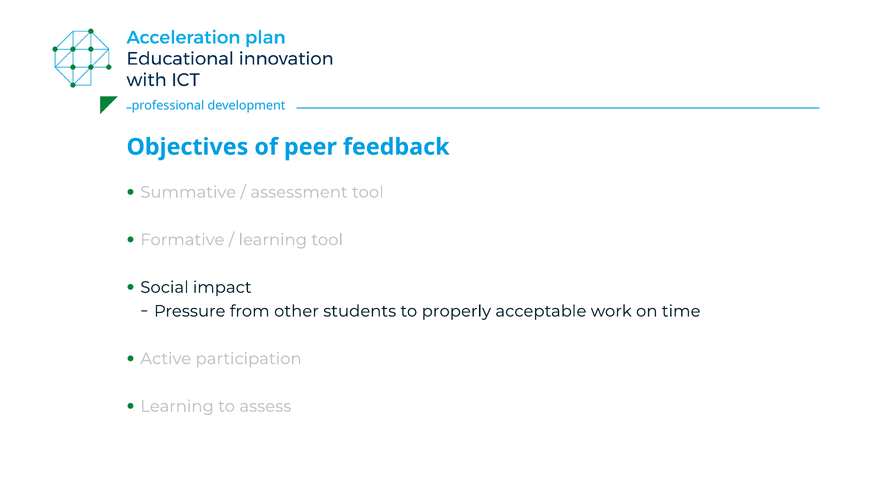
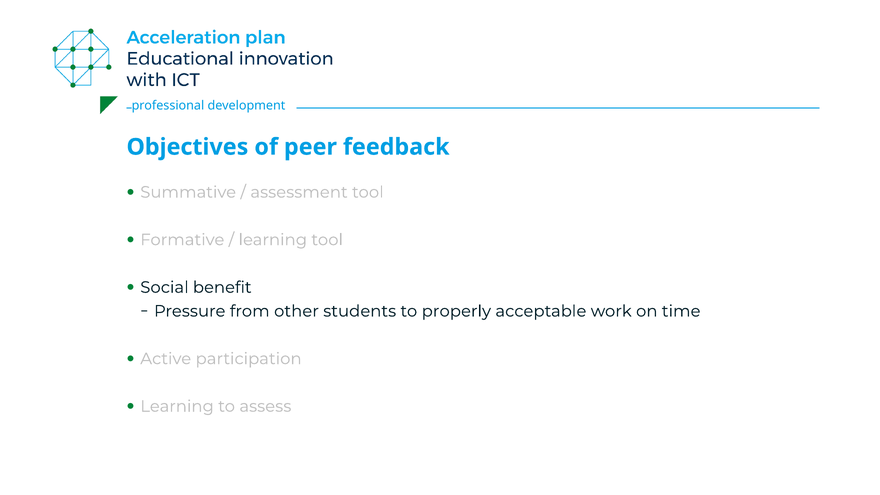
impact: impact -> benefit
